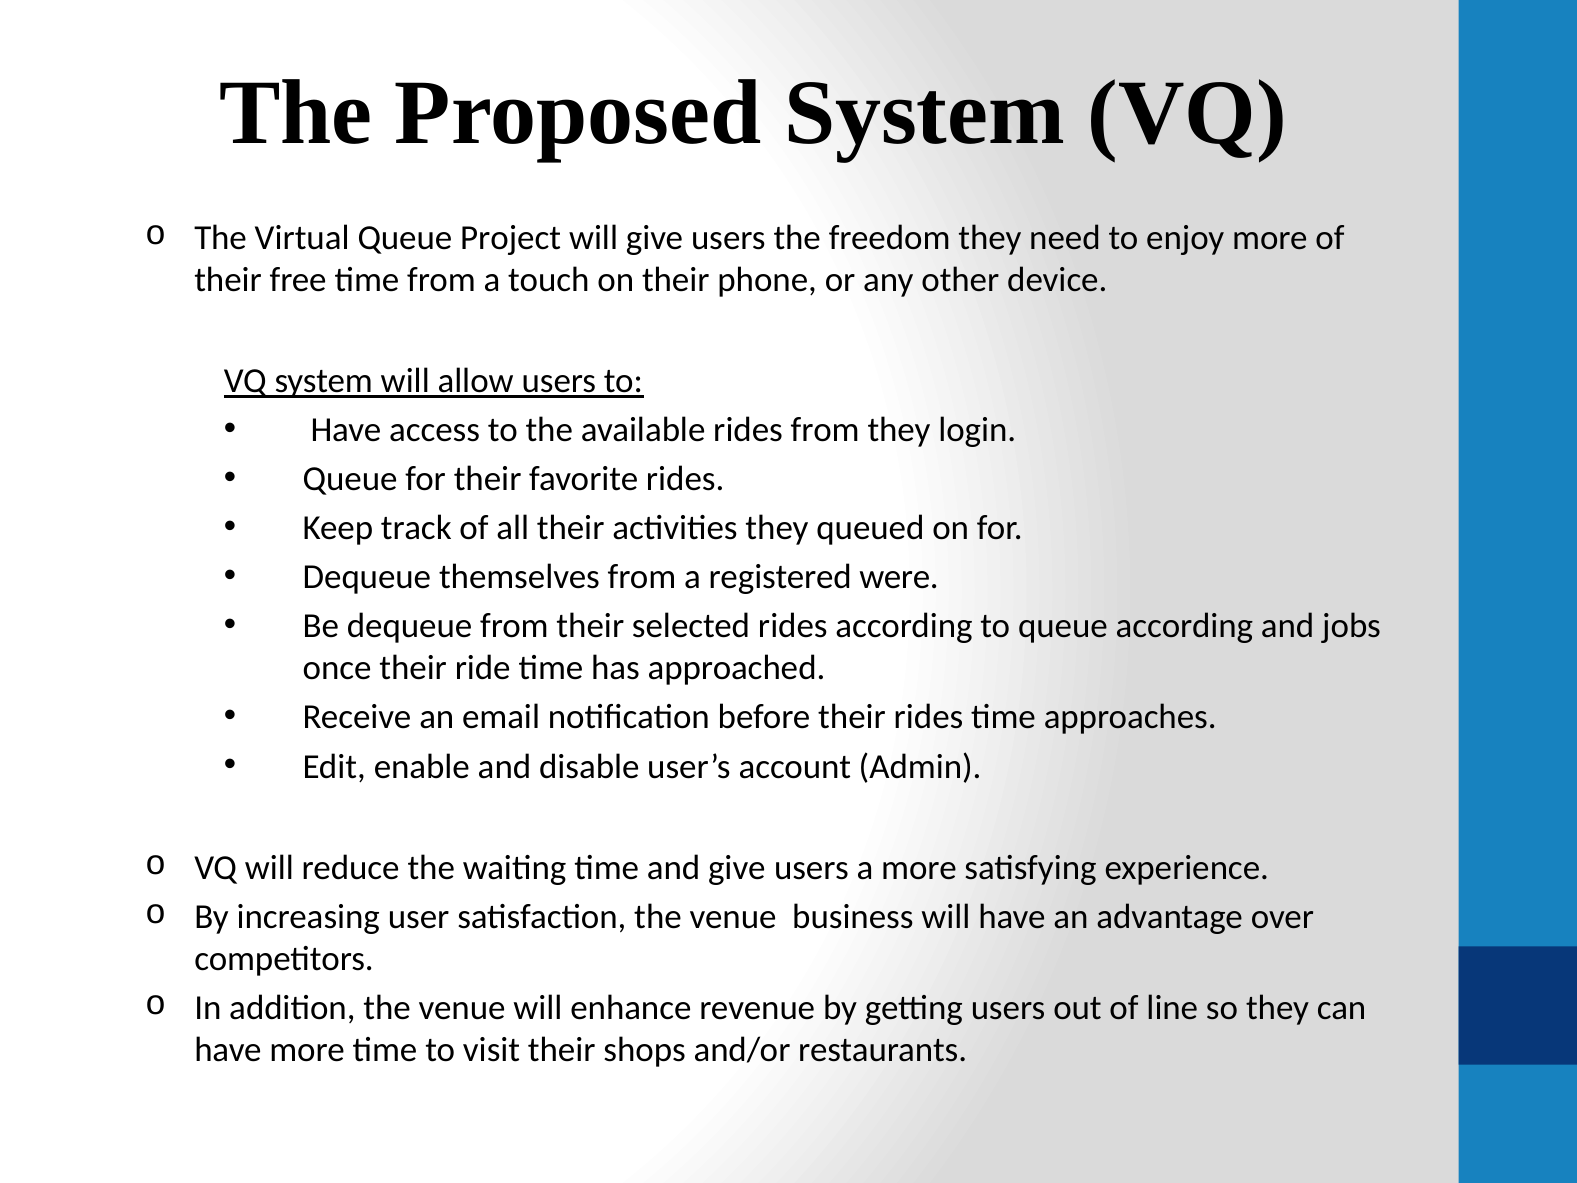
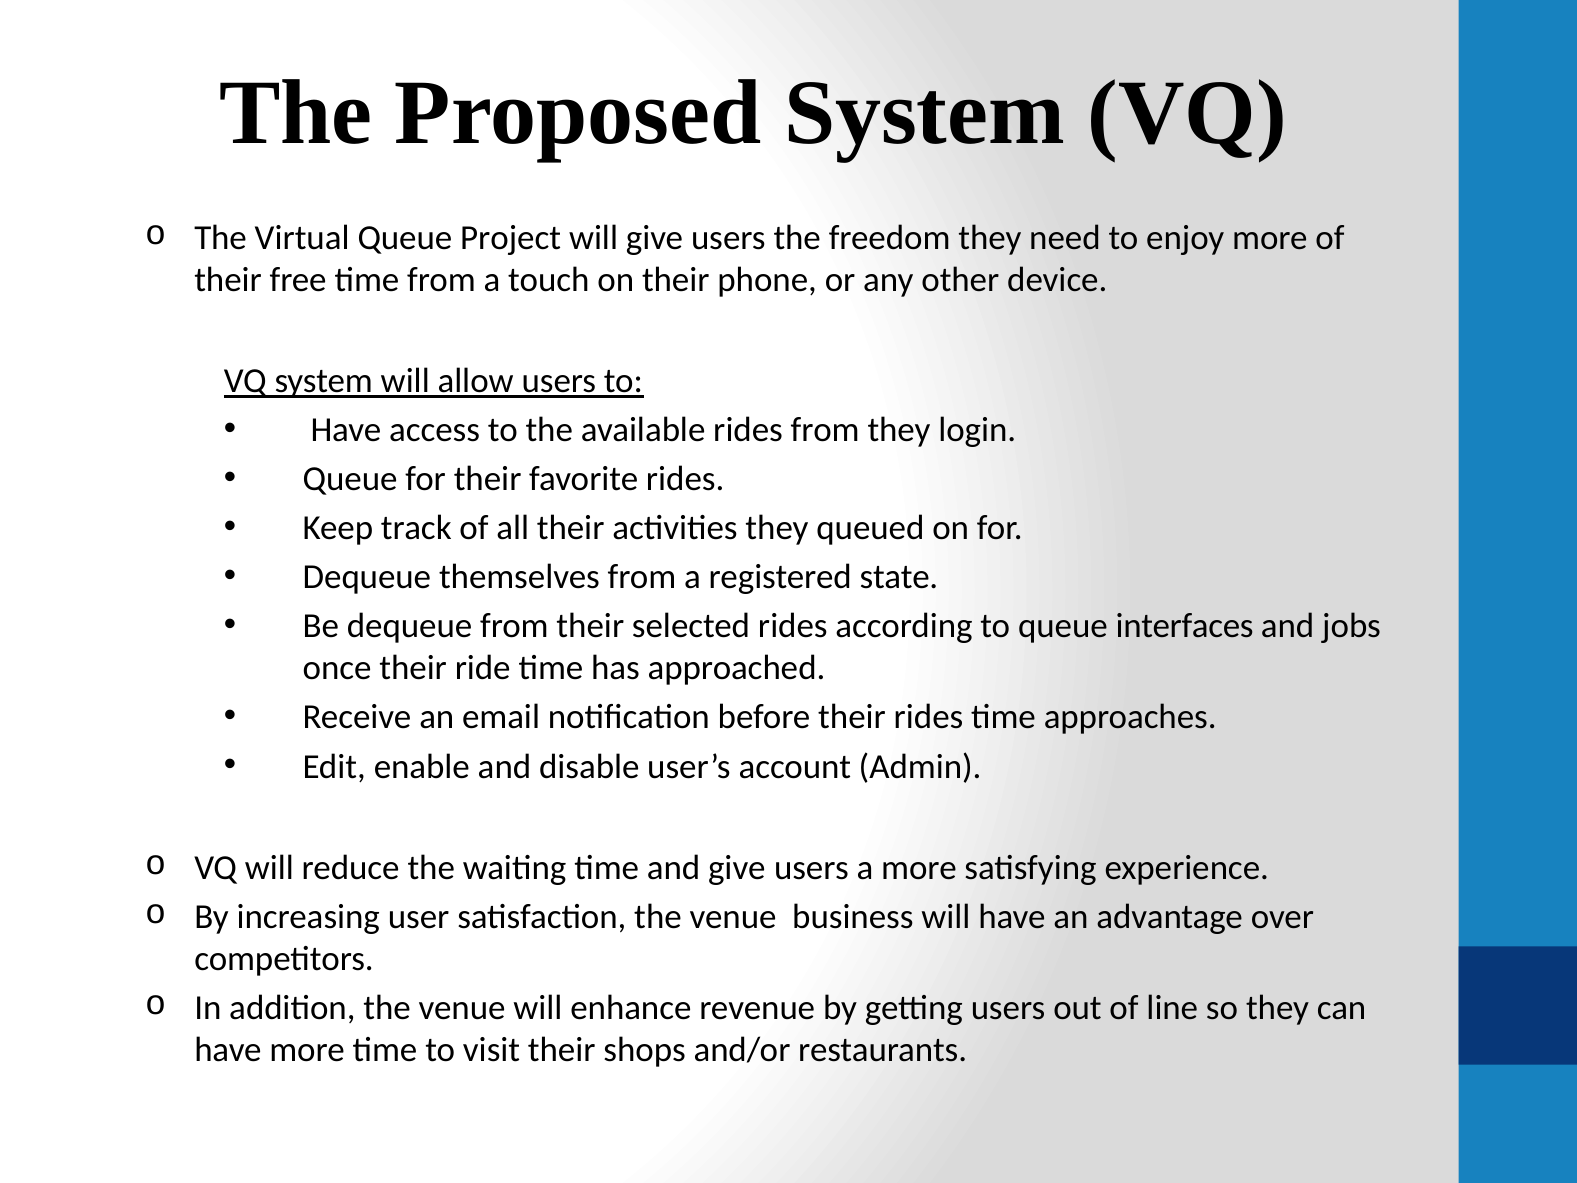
were: were -> state
queue according: according -> interfaces
